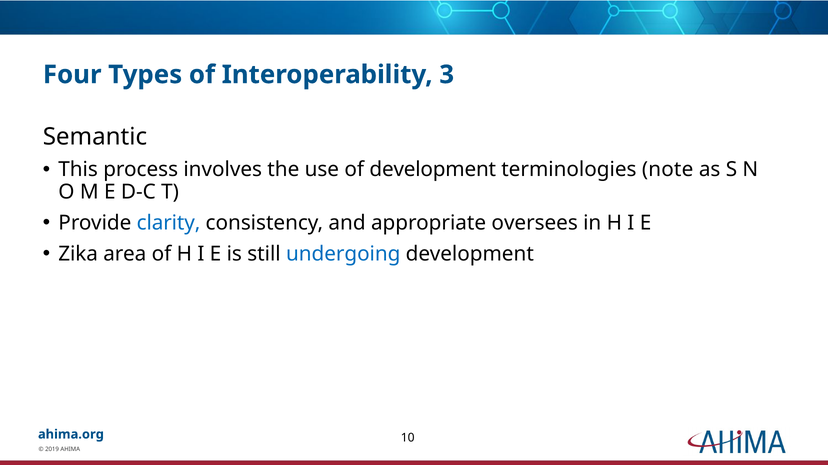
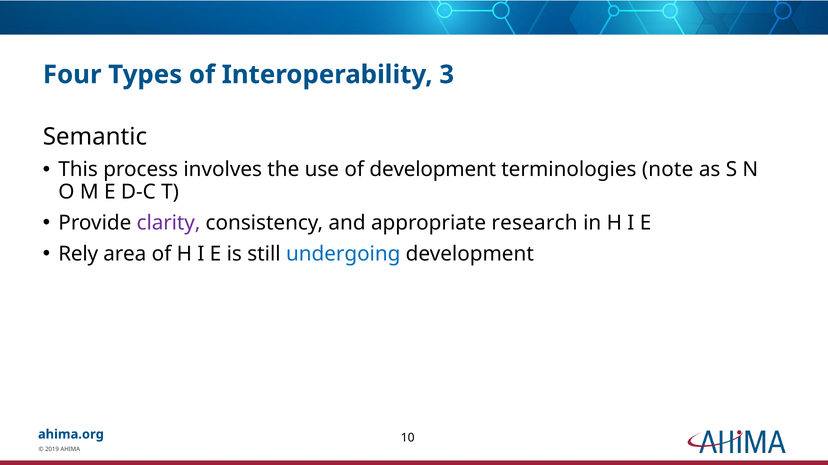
clarity colour: blue -> purple
oversees: oversees -> research
Zika: Zika -> Rely
